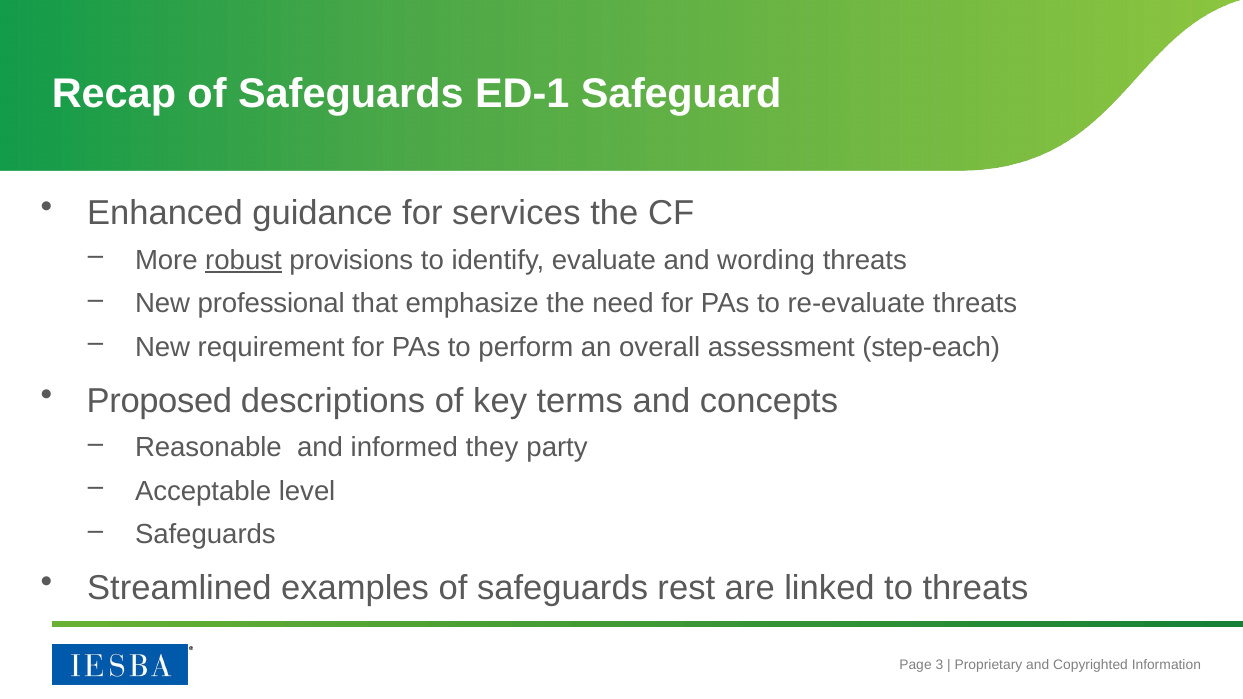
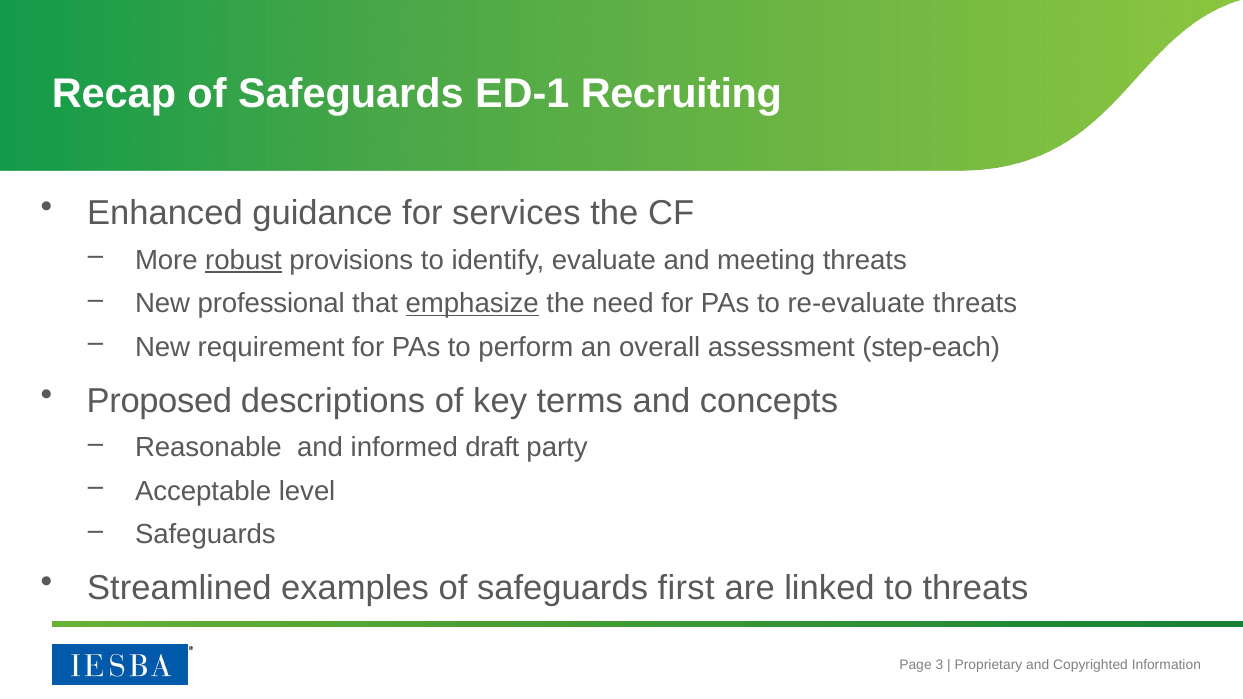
Safeguard: Safeguard -> Recruiting
wording: wording -> meeting
emphasize underline: none -> present
they: they -> draft
rest: rest -> first
